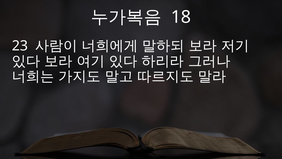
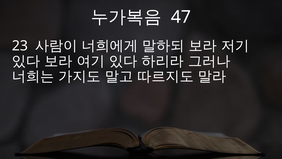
18: 18 -> 47
